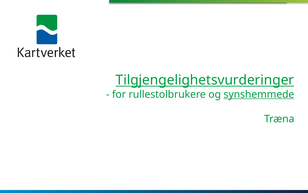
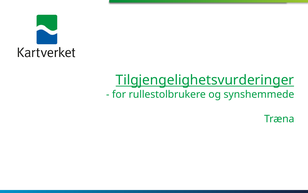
synshemmede underline: present -> none
